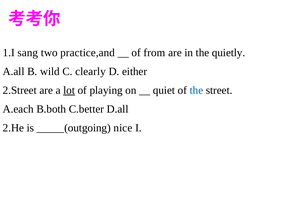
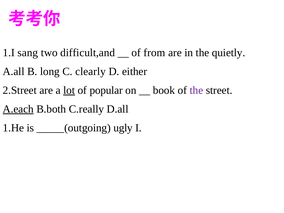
practice,and: practice,and -> difficult,and
wild: wild -> long
playing: playing -> popular
quiet: quiet -> book
the at (196, 90) colour: blue -> purple
A.each underline: none -> present
C.better: C.better -> C.really
2.He: 2.He -> 1.He
nice: nice -> ugly
